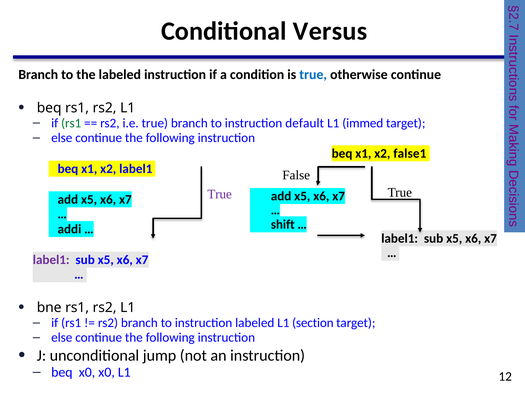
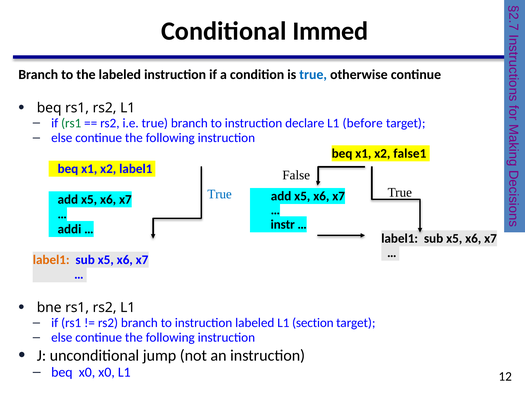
Versus: Versus -> Immed
default: default -> declare
immed: immed -> before
True at (220, 194) colour: purple -> blue
shift: shift -> instr
label1 at (51, 260) colour: purple -> orange
